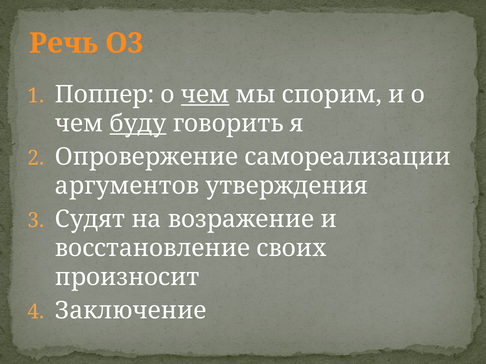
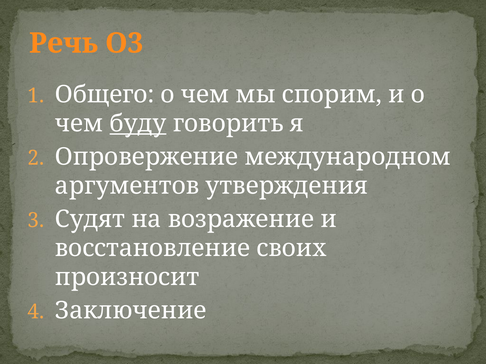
Поппер: Поппер -> Общего
чем at (205, 95) underline: present -> none
самореализации: самореализации -> международном
